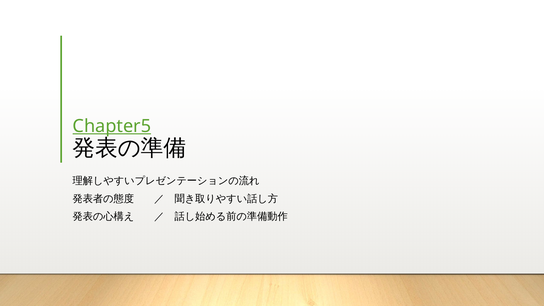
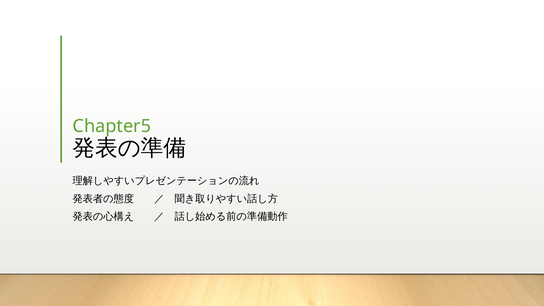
Chapter5 underline: present -> none
